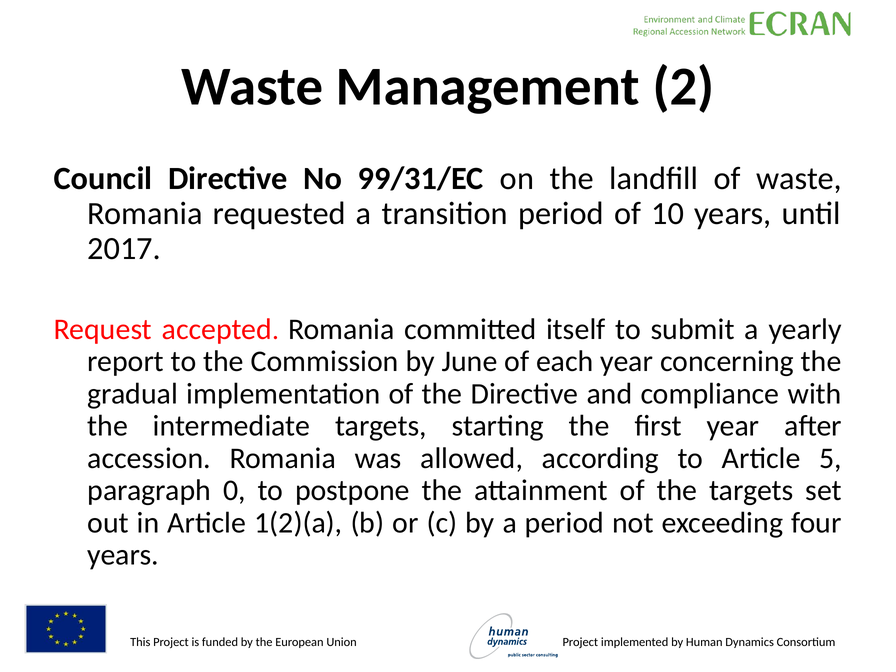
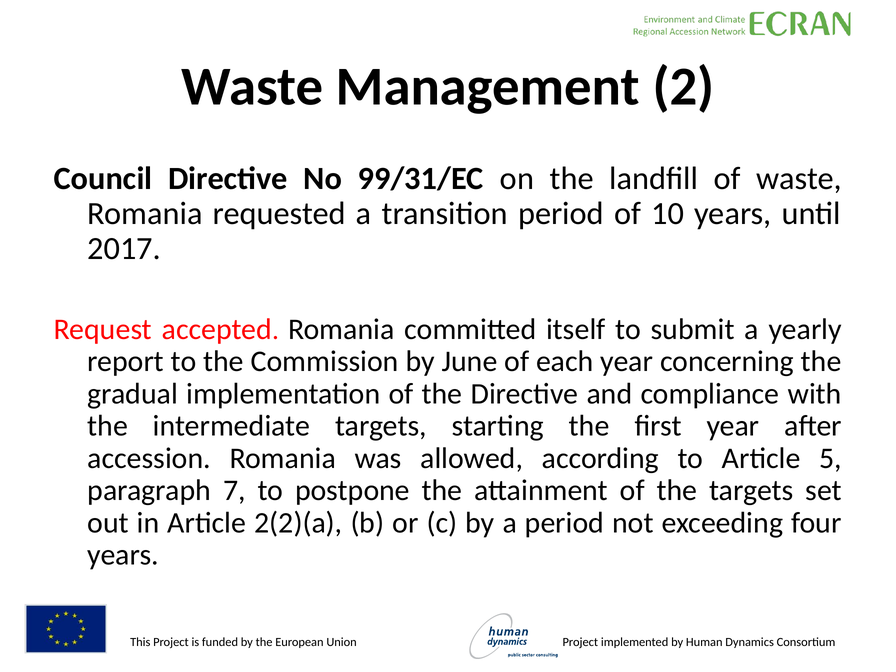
0: 0 -> 7
1(2)(a: 1(2)(a -> 2(2)(a
